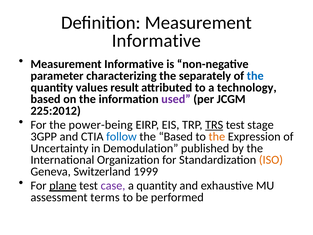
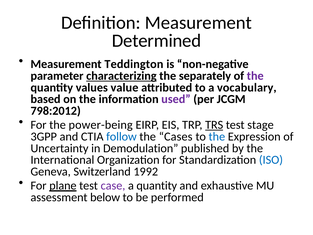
Informative at (156, 41): Informative -> Determined
Informative at (134, 64): Informative -> Teddington
characterizing underline: none -> present
the at (255, 76) colour: blue -> purple
result: result -> value
technology: technology -> vocabulary
225:2012: 225:2012 -> 798:2012
the Based: Based -> Cases
the at (217, 136) colour: orange -> blue
ISO colour: orange -> blue
1999: 1999 -> 1992
terms: terms -> below
